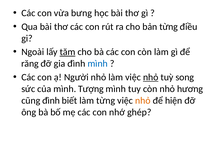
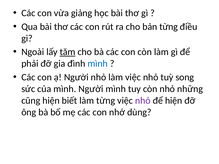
bưng: bưng -> giảng
răng: răng -> phải
nhỏ at (151, 77) underline: present -> none
mình Tượng: Tượng -> Người
hương: hương -> những
cũng đình: đình -> hiện
nhỏ at (143, 101) colour: orange -> purple
ghép: ghép -> dùng
